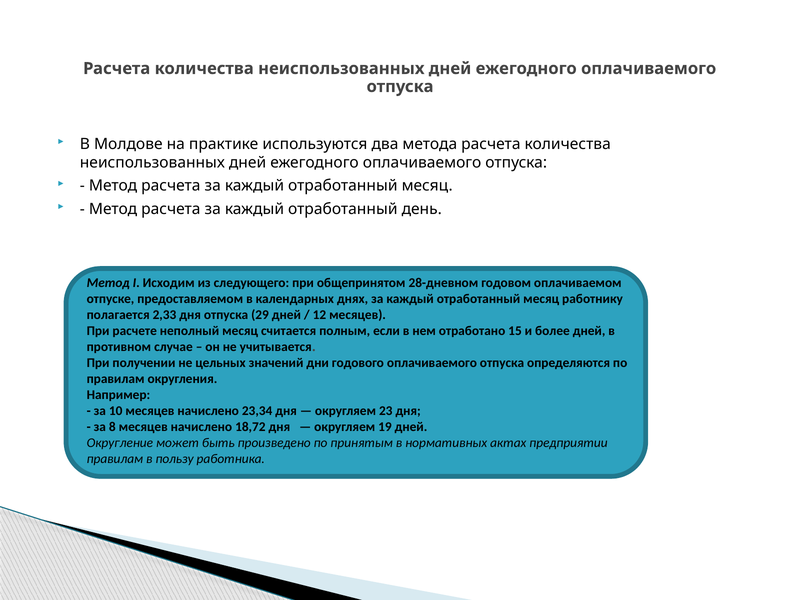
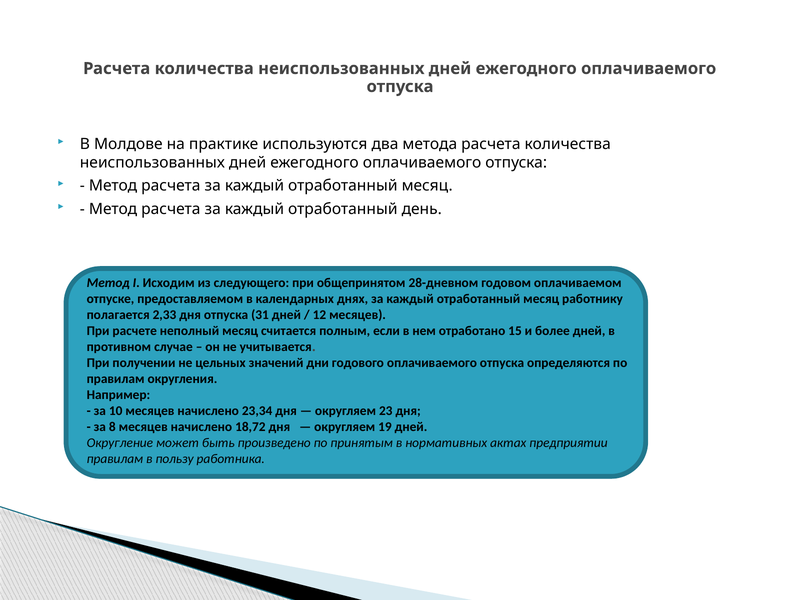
29: 29 -> 31
